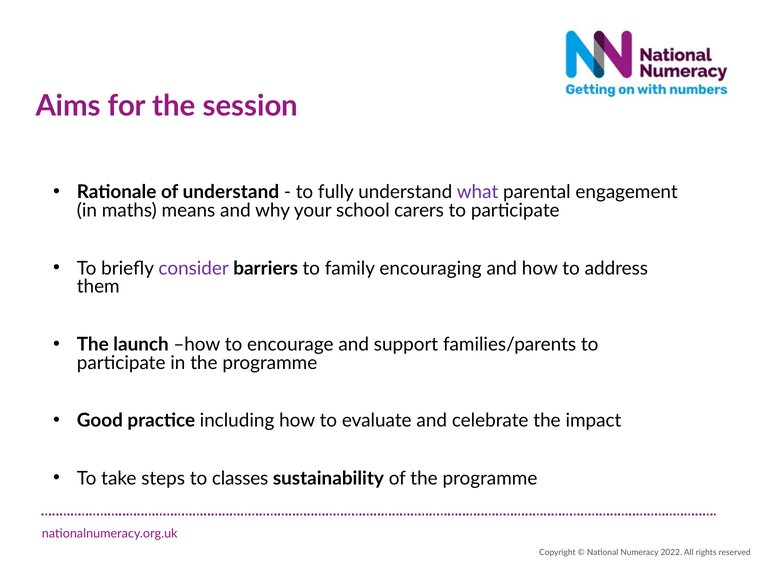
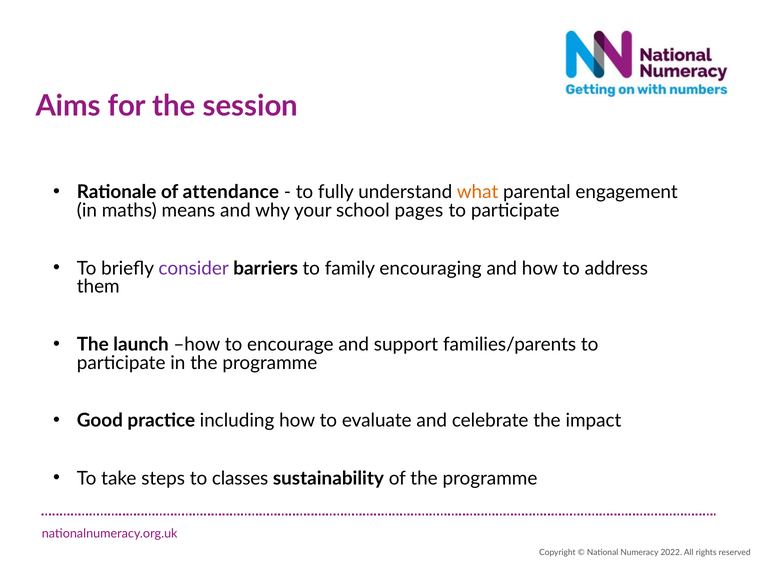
of understand: understand -> attendance
what colour: purple -> orange
carers: carers -> pages
